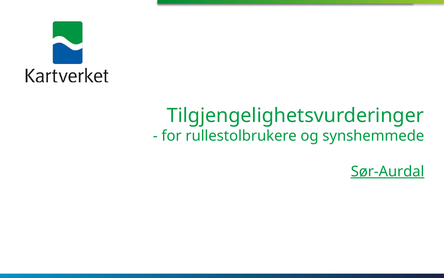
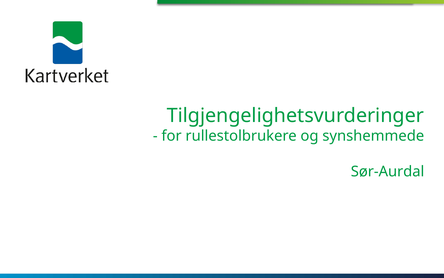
Sør-Aurdal underline: present -> none
